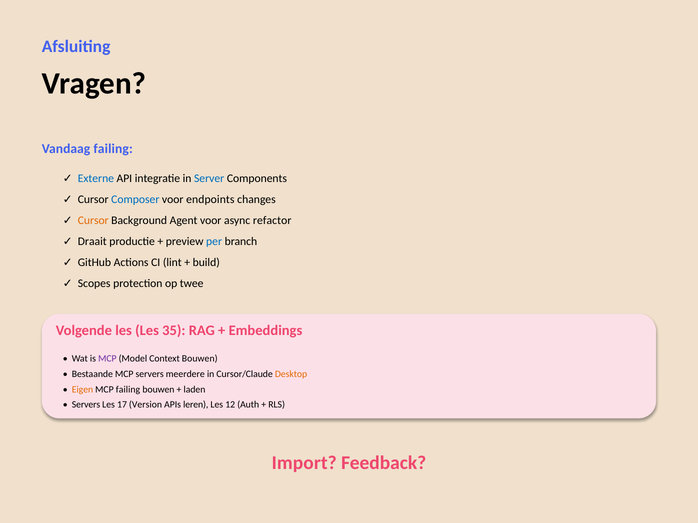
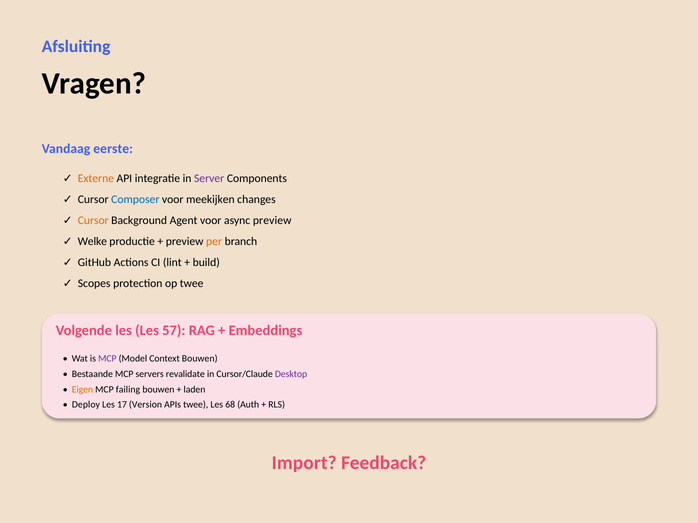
Vandaag failing: failing -> eerste
Externe colour: blue -> orange
Server colour: blue -> purple
endpoints: endpoints -> meekijken
async refactor: refactor -> preview
Draait: Draait -> Welke
per colour: blue -> orange
35: 35 -> 57
meerdere: meerdere -> revalidate
Desktop colour: orange -> purple
Servers at (86, 405): Servers -> Deploy
APIs leren: leren -> twee
12: 12 -> 68
